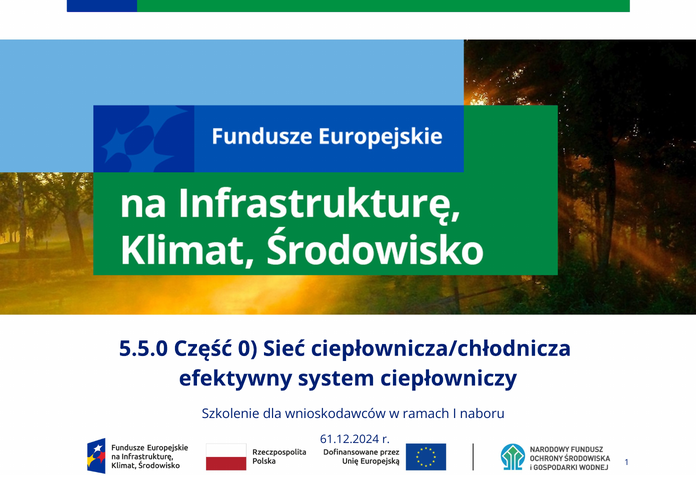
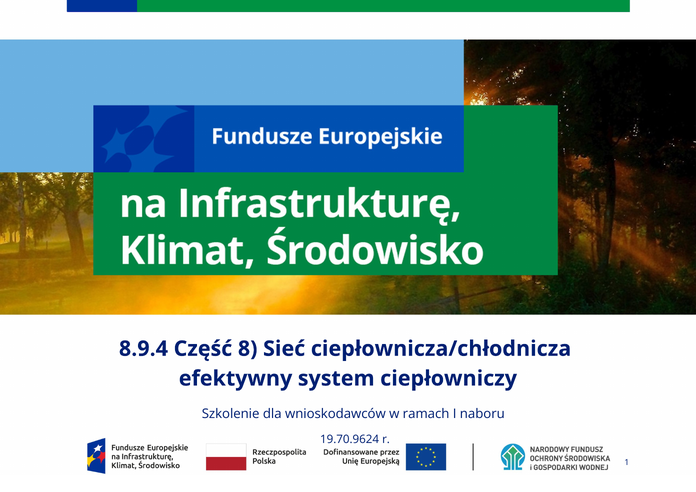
5.5.0: 5.5.0 -> 8.9.4
0: 0 -> 8
61.12.2024: 61.12.2024 -> 19.70.9624
